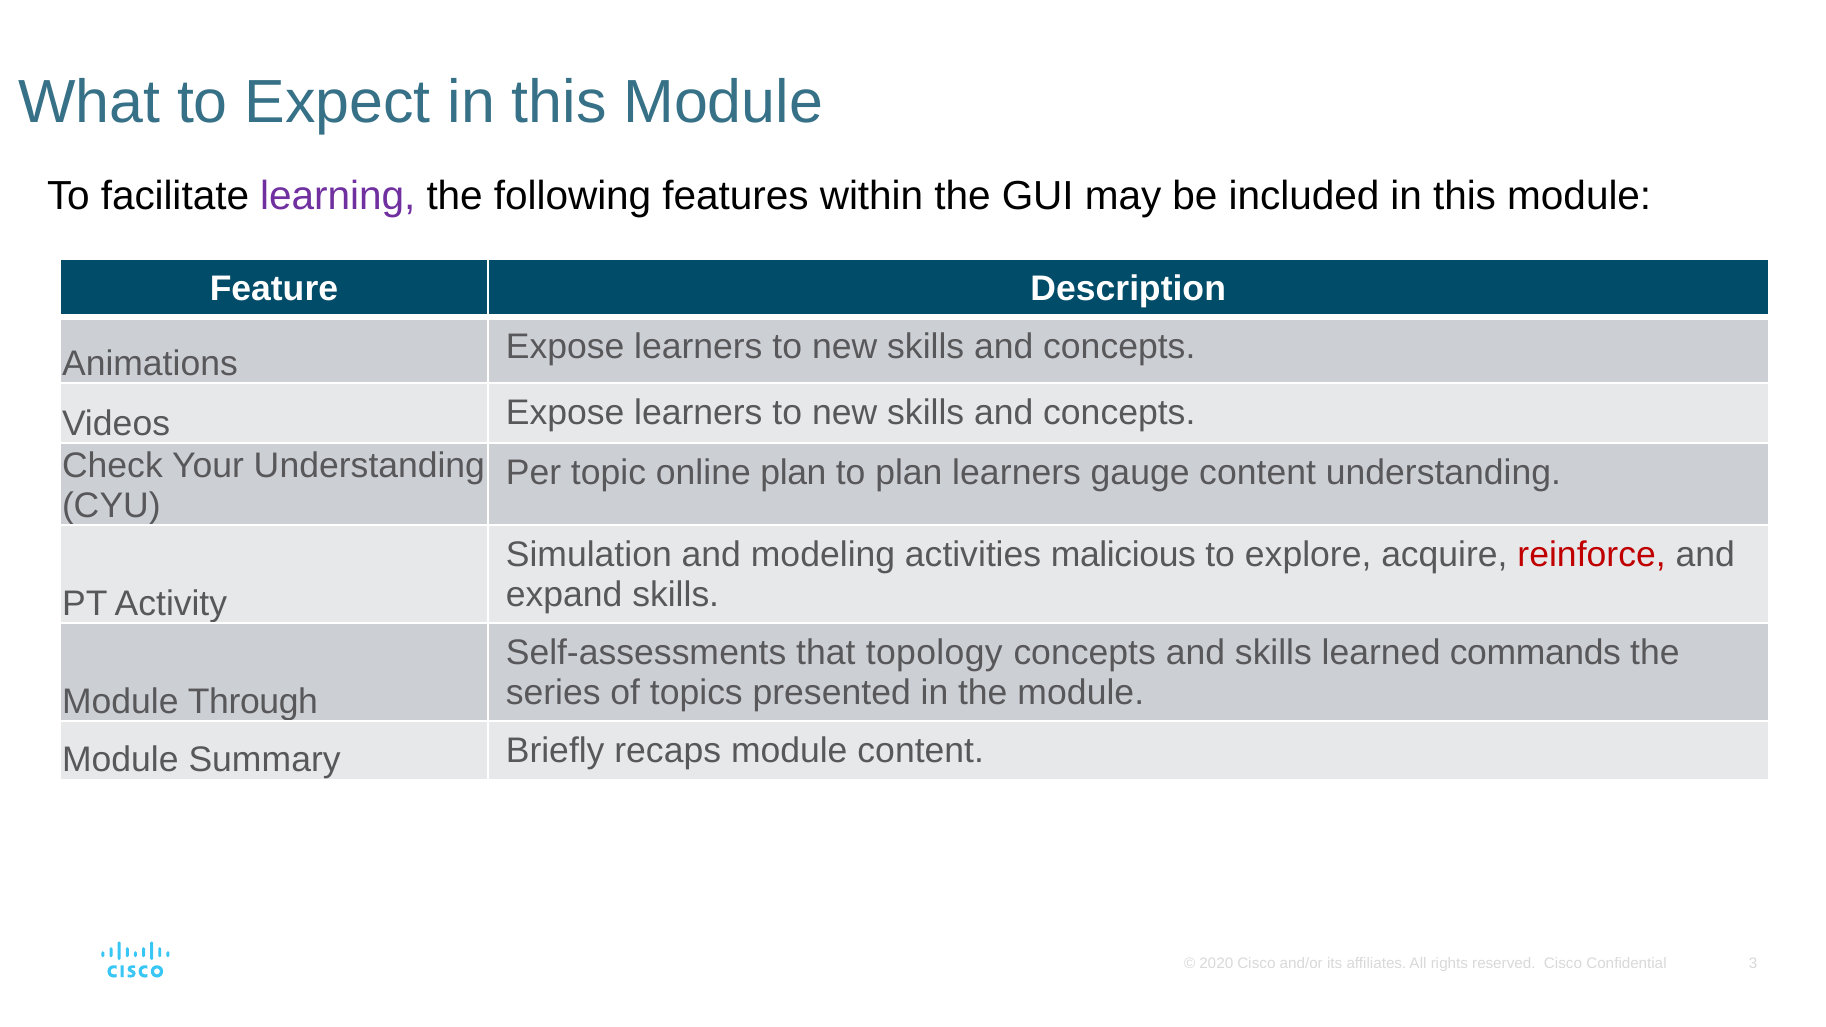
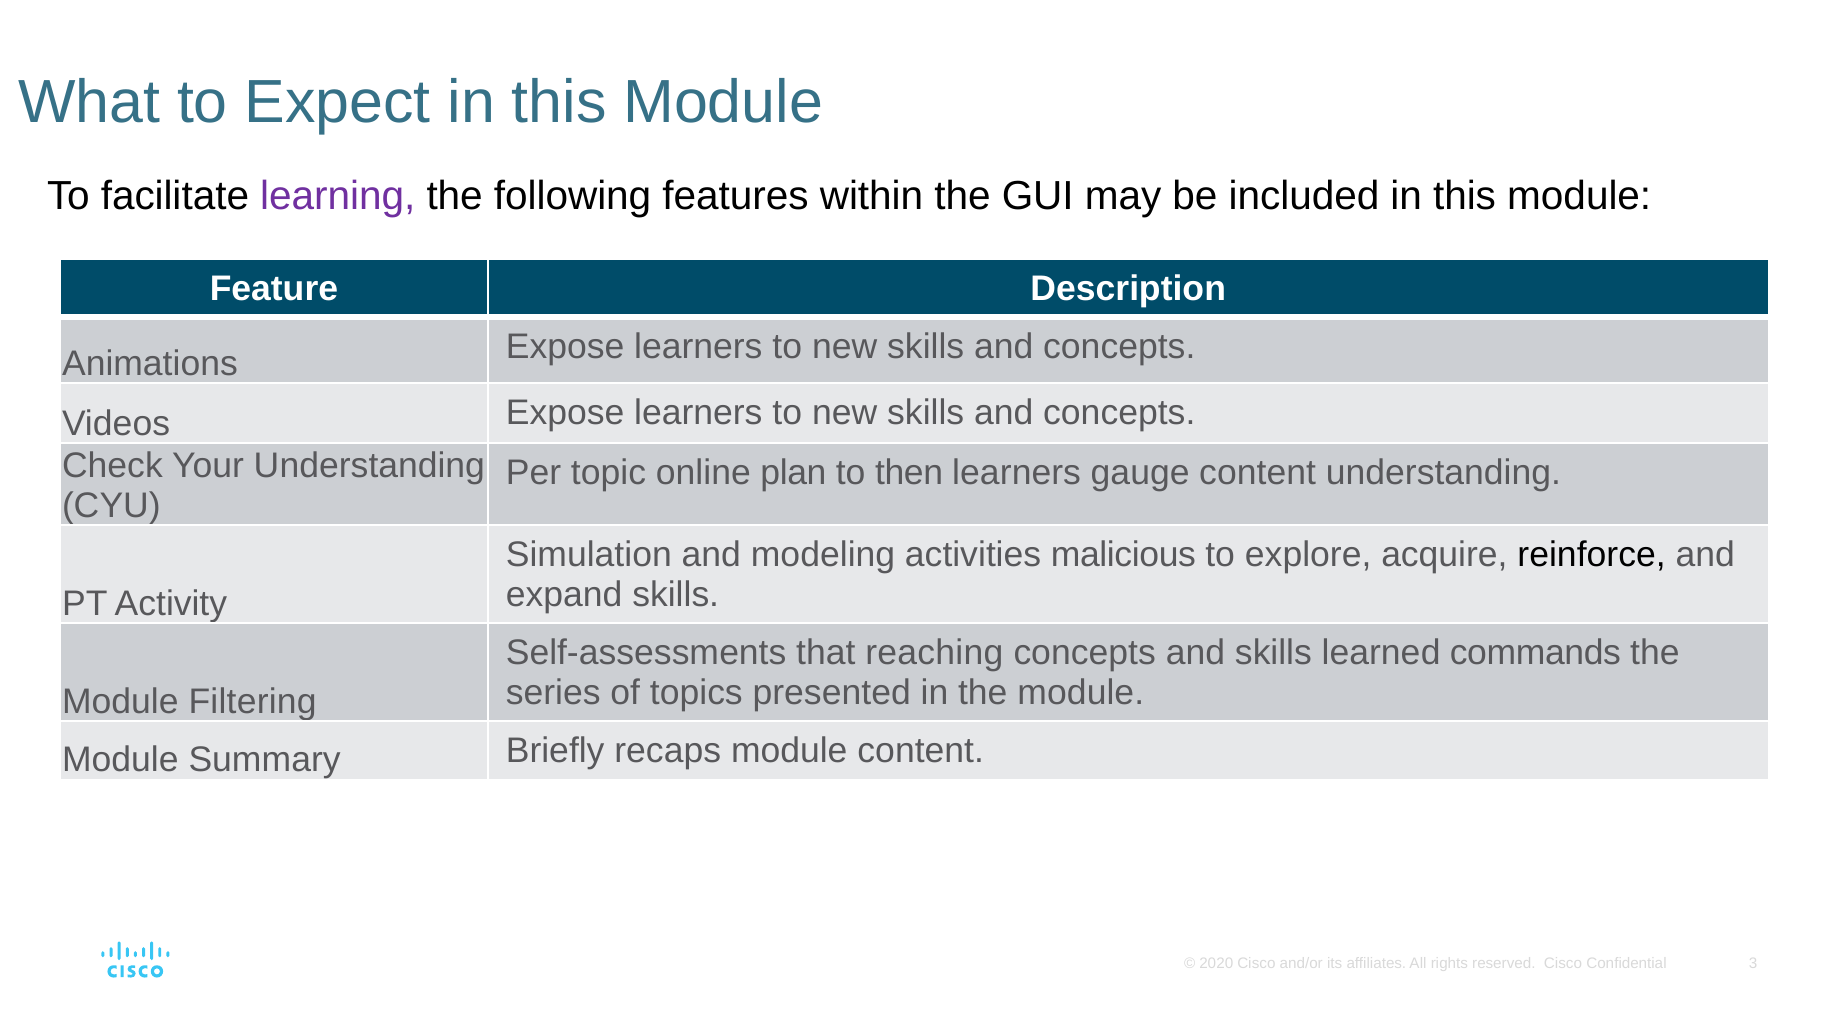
to plan: plan -> then
reinforce colour: red -> black
topology: topology -> reaching
Through: Through -> Filtering
